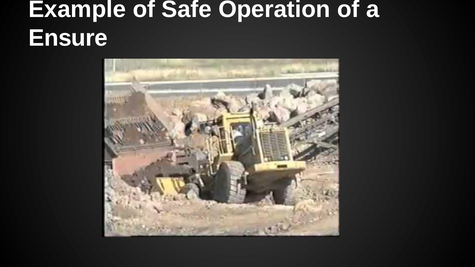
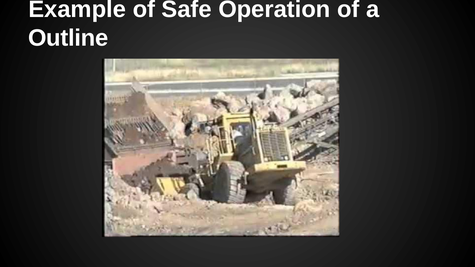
Ensure: Ensure -> Outline
